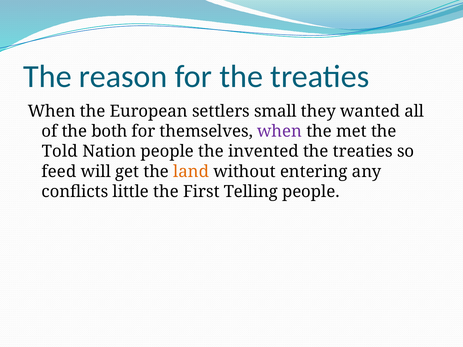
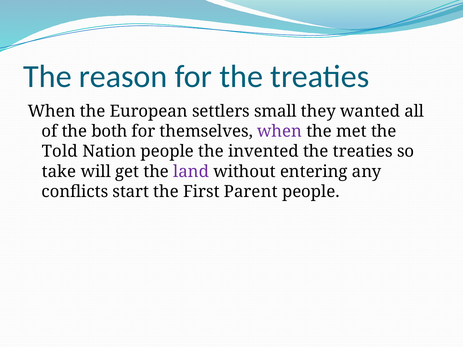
feed: feed -> take
land colour: orange -> purple
little: little -> start
Telling: Telling -> Parent
